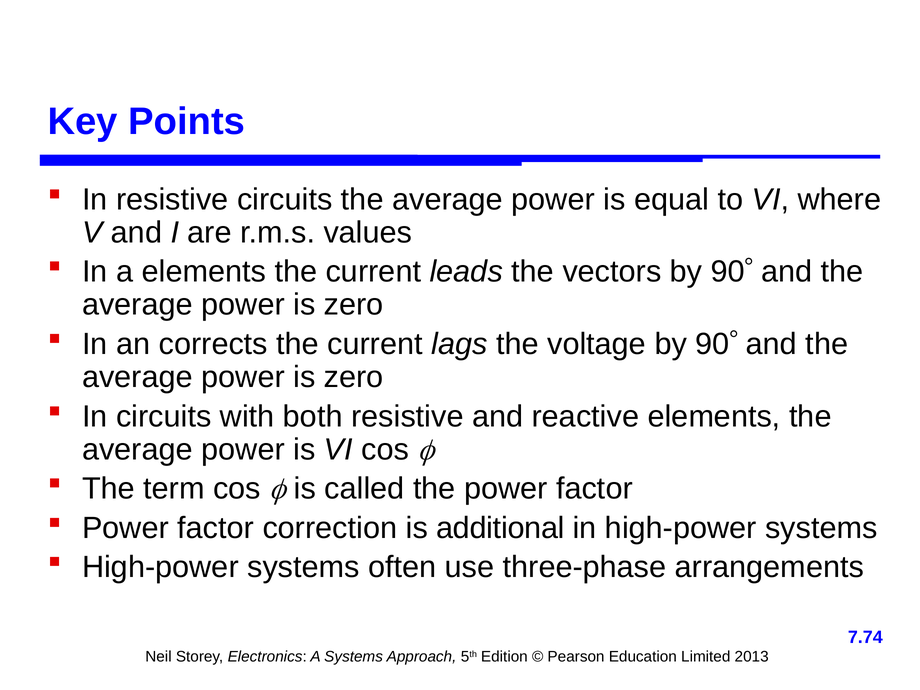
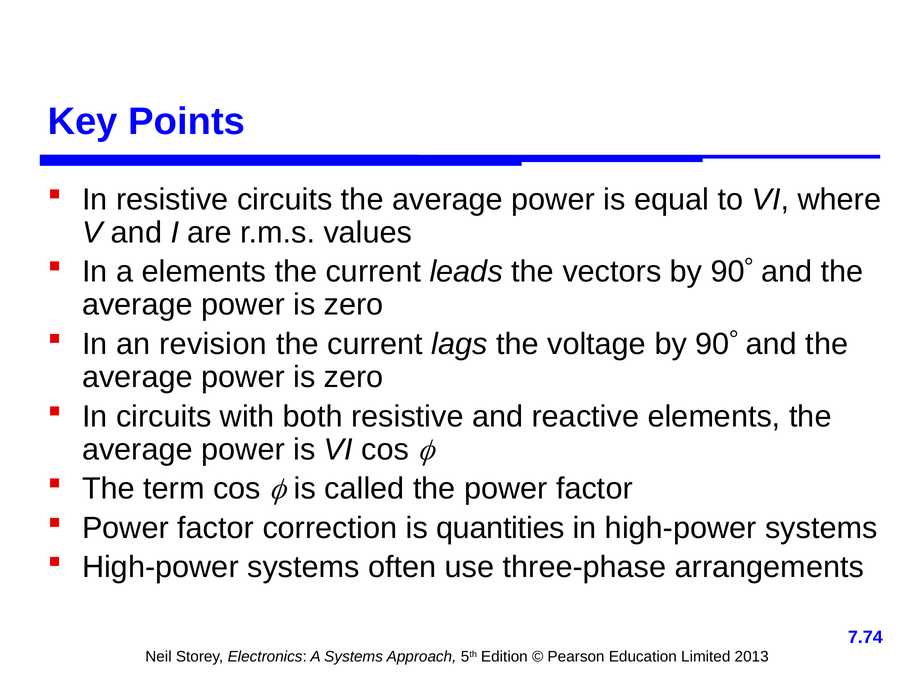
corrects: corrects -> revision
additional: additional -> quantities
